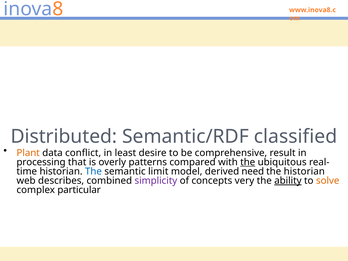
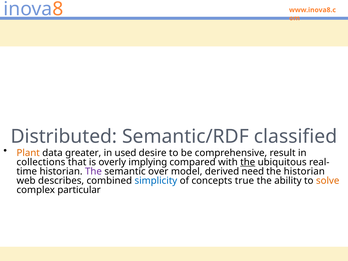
conflict: conflict -> greater
least: least -> used
processing: processing -> collections
patterns: patterns -> implying
The at (93, 171) colour: blue -> purple
limit: limit -> over
simplicity colour: purple -> blue
very: very -> true
ability underline: present -> none
